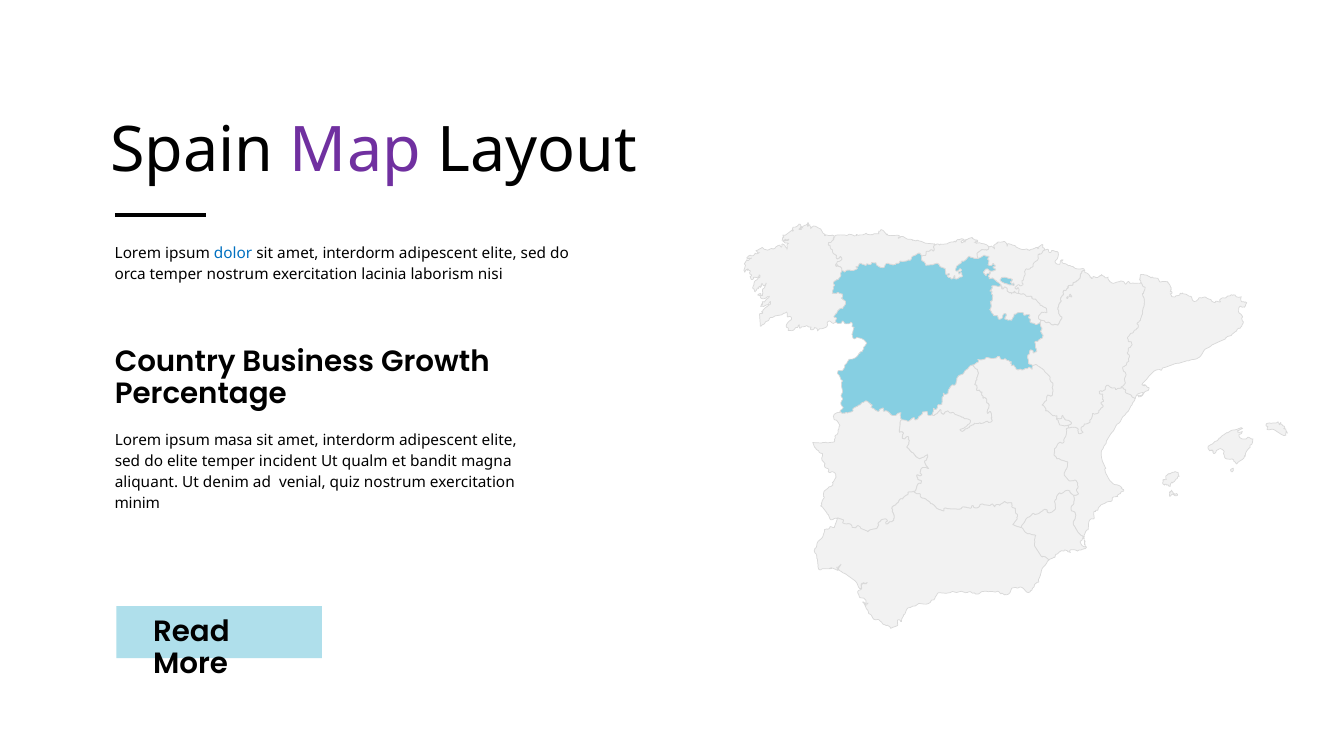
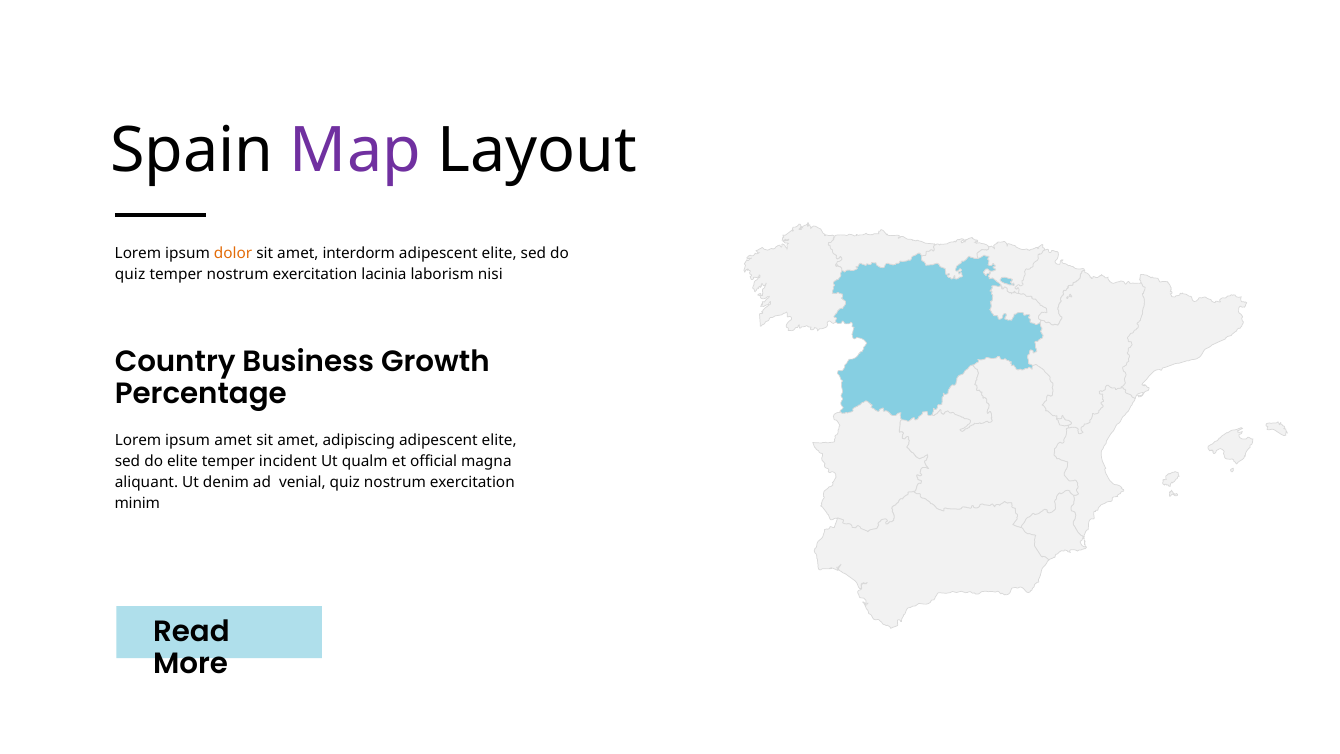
dolor colour: blue -> orange
orca at (130, 274): orca -> quiz
ipsum masa: masa -> amet
interdorm at (359, 440): interdorm -> adipiscing
bandit: bandit -> official
